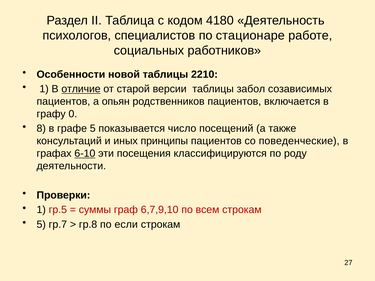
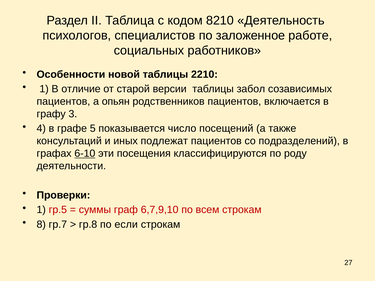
4180: 4180 -> 8210
стационаре: стационаре -> заложенное
отличие underline: present -> none
0: 0 -> 3
8: 8 -> 4
принципы: принципы -> подлежат
поведенческие: поведенческие -> подразделений
5 at (41, 225): 5 -> 8
